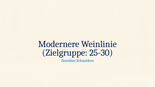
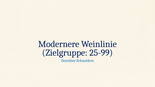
25-30: 25-30 -> 25-99
